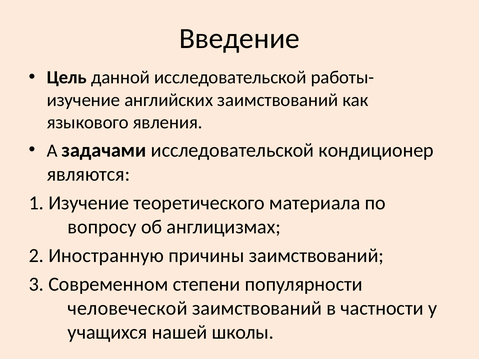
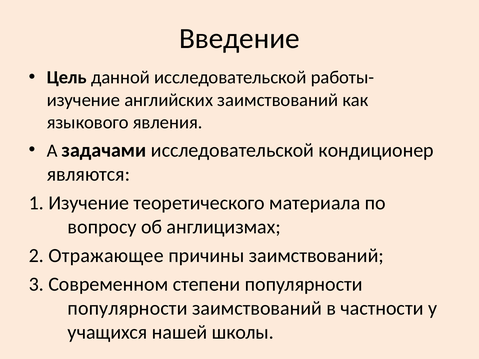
Иностранную: Иностранную -> Отражающее
человеческой at (128, 308): человеческой -> популярности
